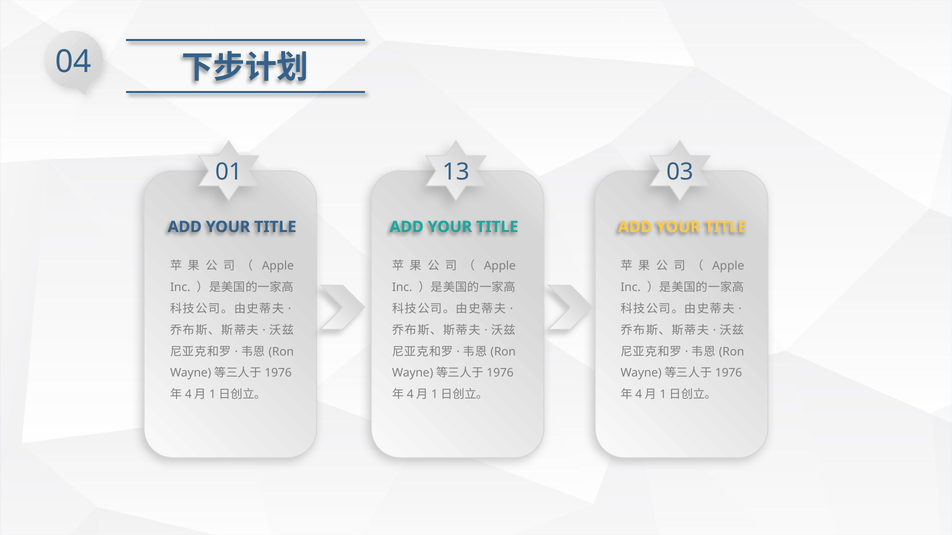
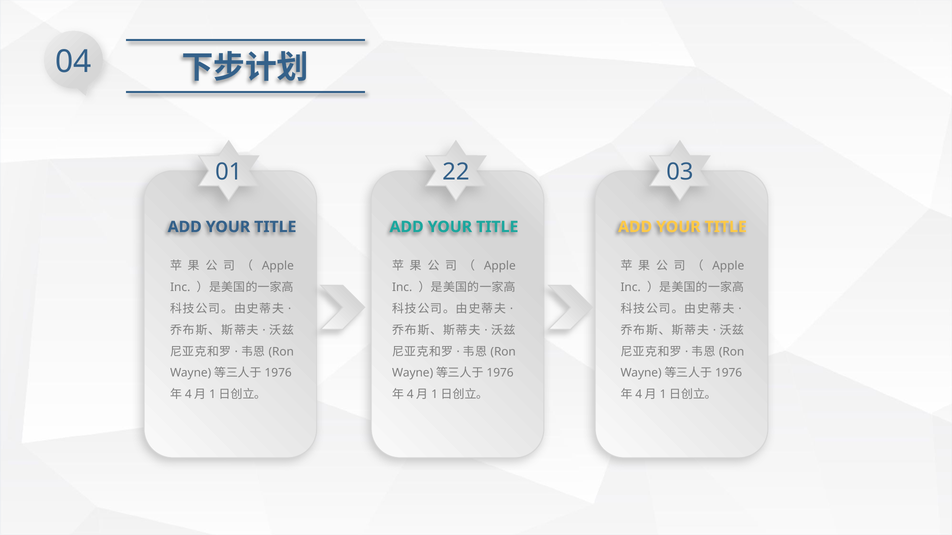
13: 13 -> 22
